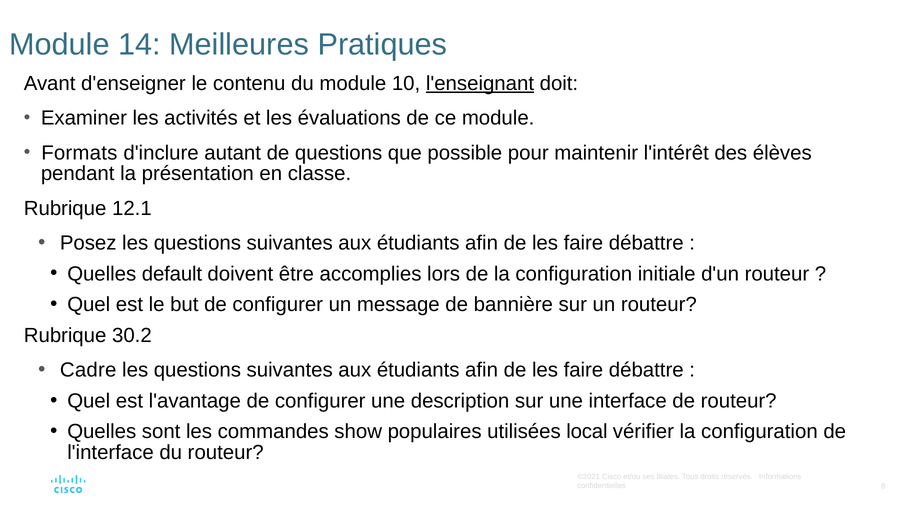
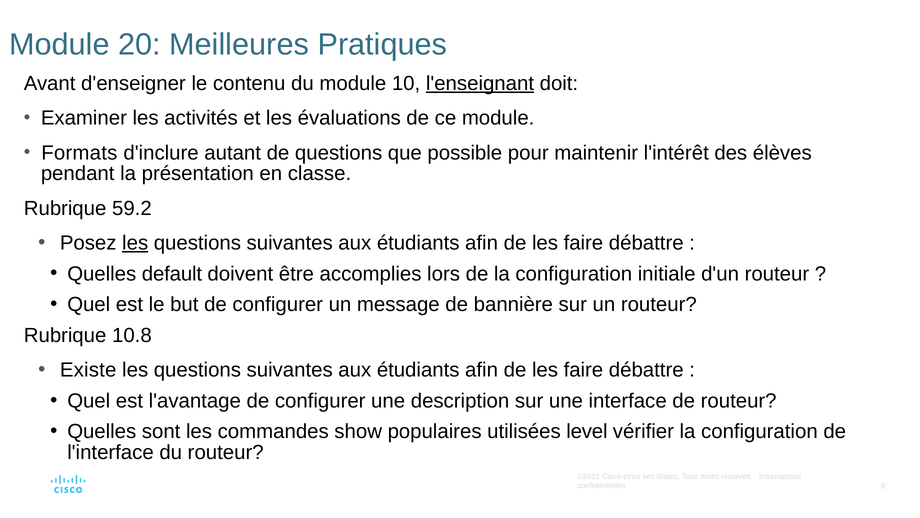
14: 14 -> 20
12.1: 12.1 -> 59.2
les at (135, 243) underline: none -> present
30.2: 30.2 -> 10.8
Cadre: Cadre -> Existe
local: local -> level
